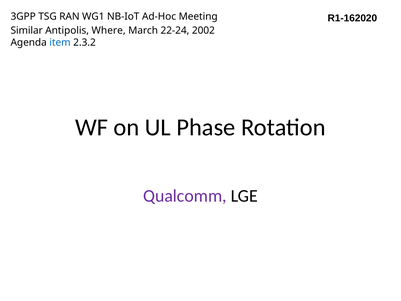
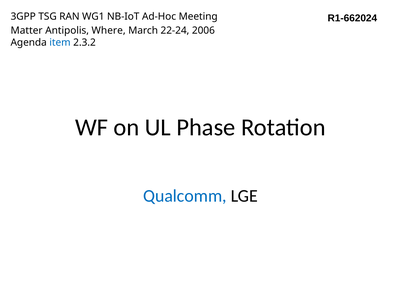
R1-162020: R1-162020 -> R1-662024
Similar: Similar -> Matter
2002: 2002 -> 2006
Qualcomm colour: purple -> blue
